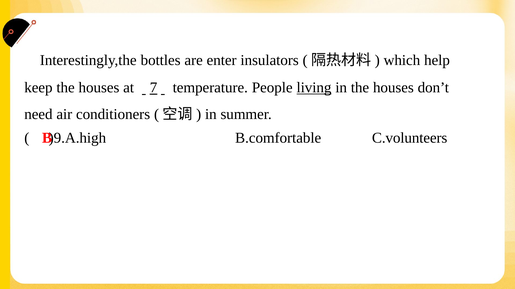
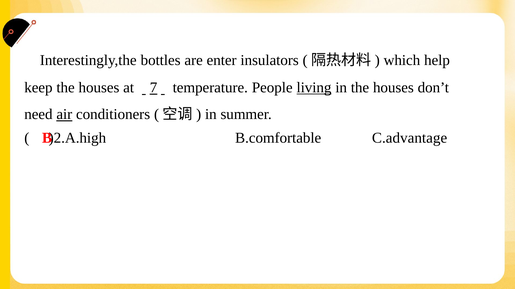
air underline: none -> present
)9.A.high: )9.A.high -> )2.A.high
C.volunteers: C.volunteers -> C.advantage
